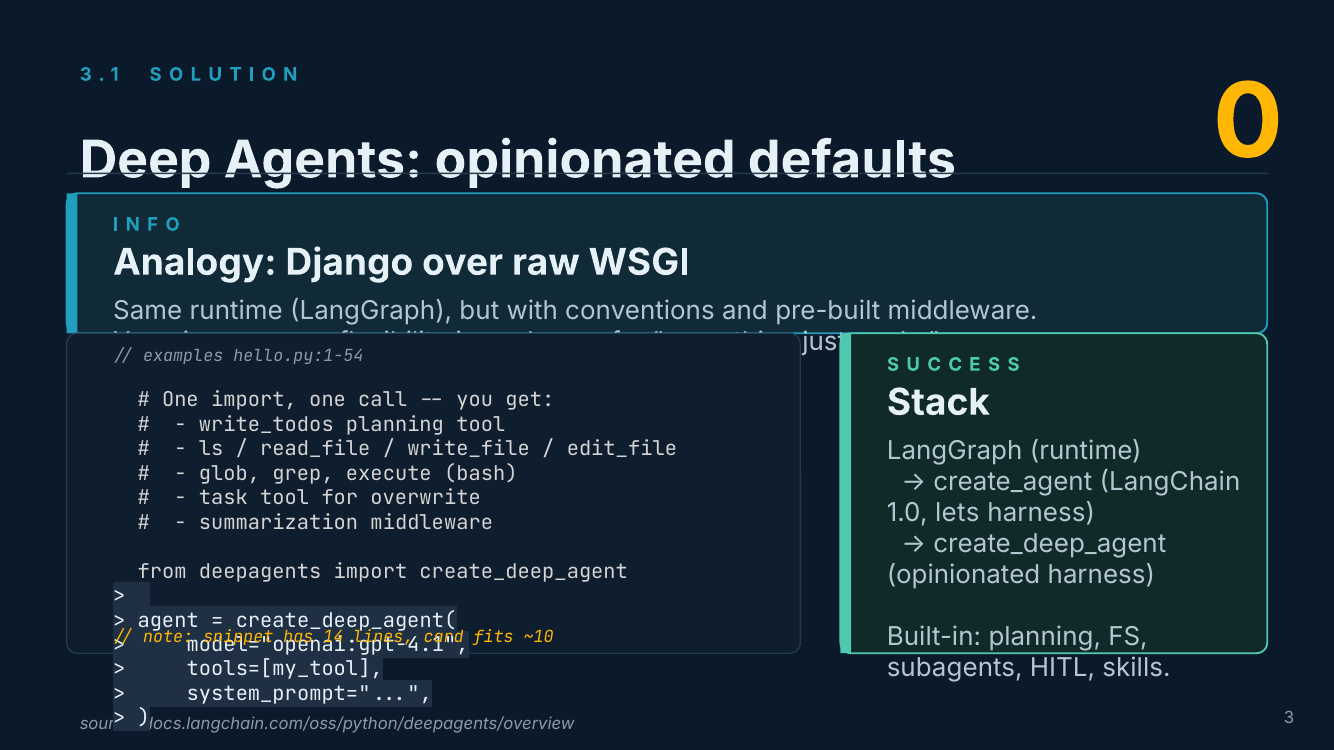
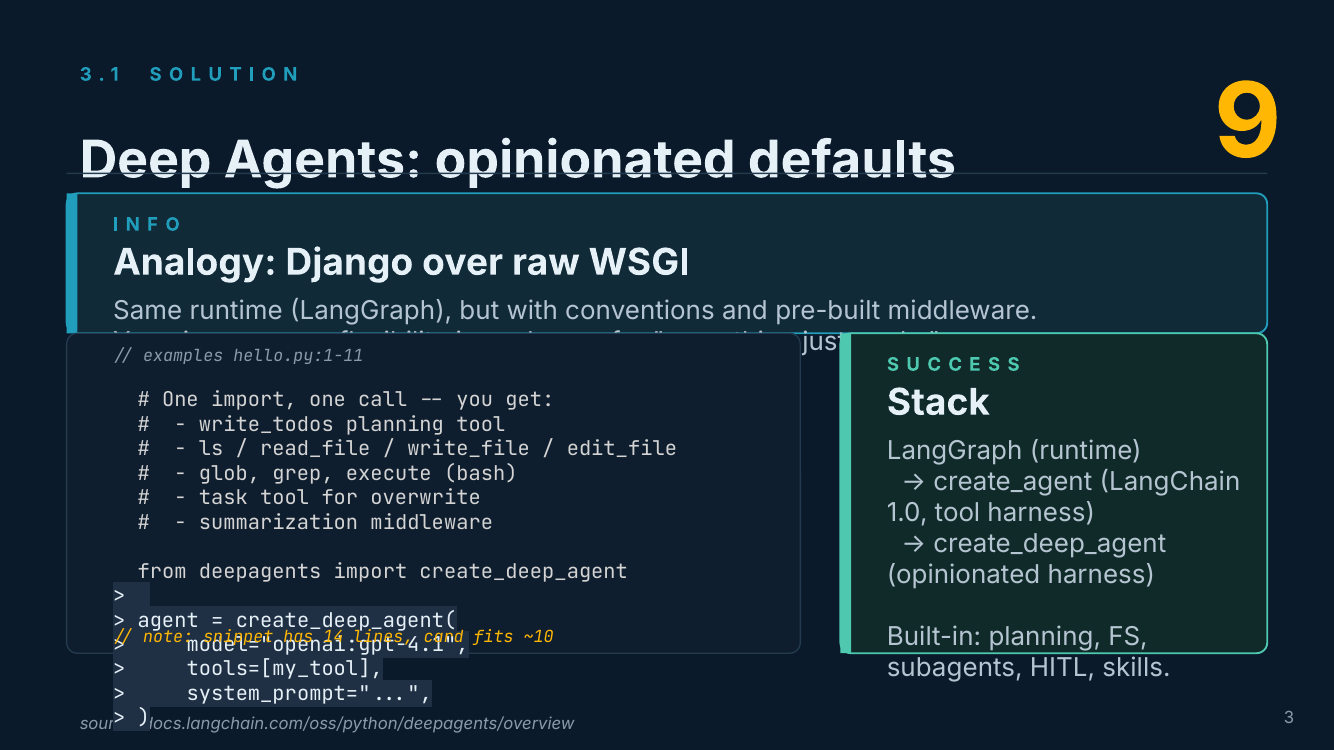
0: 0 -> 9
examples/hello.py:1-54: examples/hello.py:1-54 -> examples/hello.py:1-11
1.0 lets: lets -> tool
